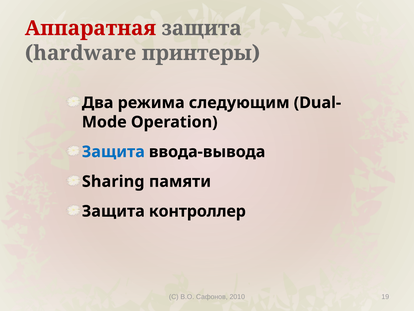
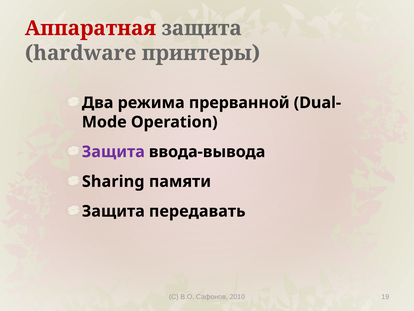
следующим: следующим -> прерванной
Защита at (113, 152) colour: blue -> purple
контроллер: контроллер -> передавать
